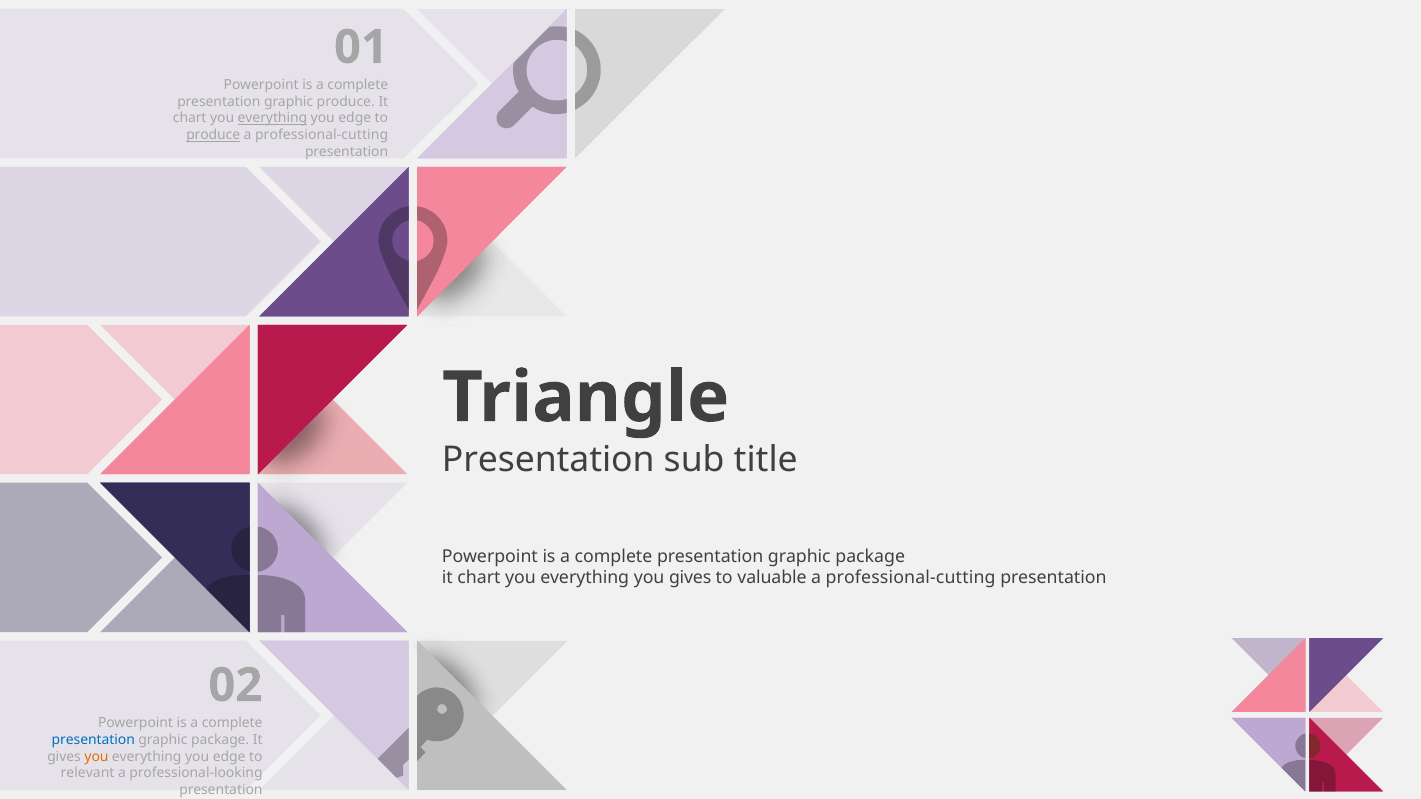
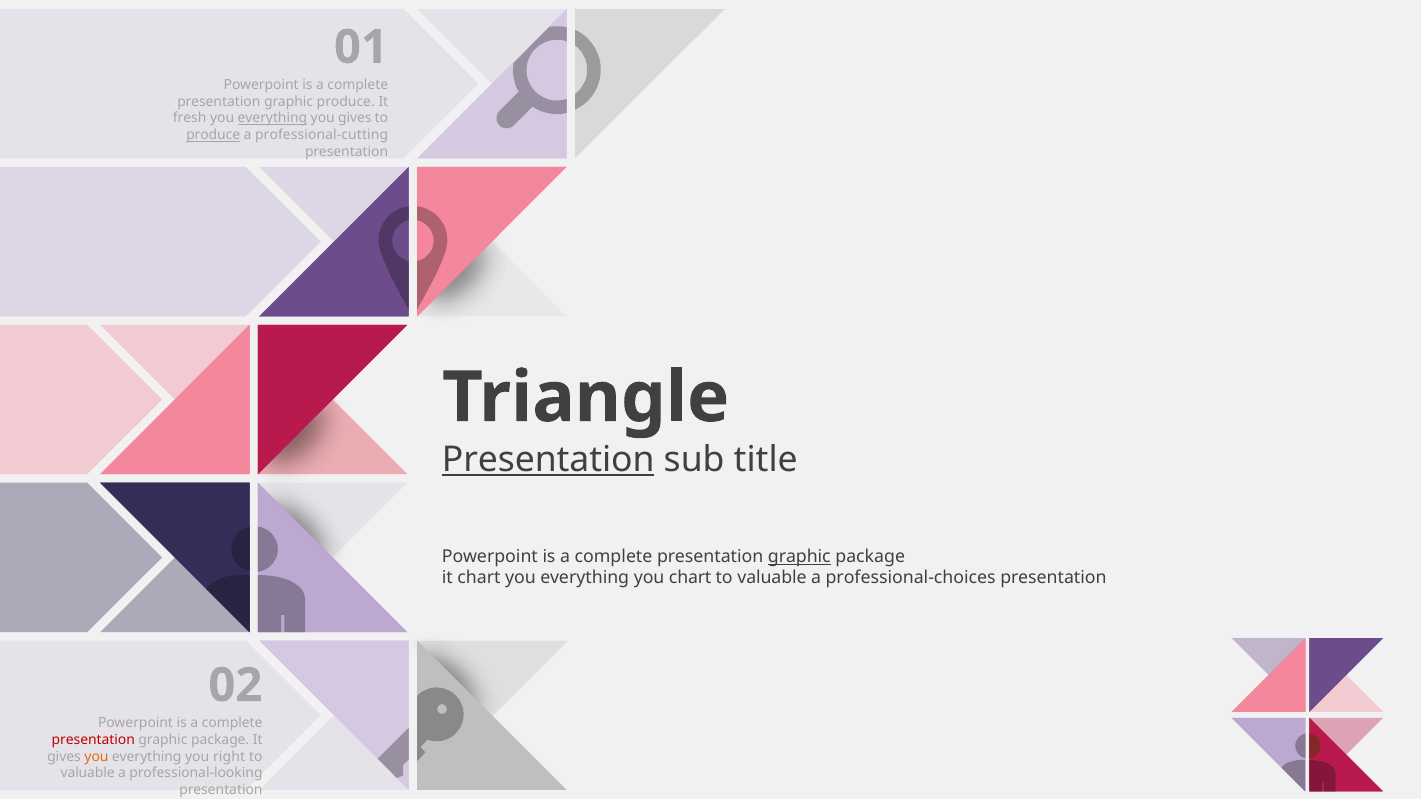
chart at (190, 118): chart -> fresh
edge at (355, 118): edge -> gives
Presentation at (548, 460) underline: none -> present
graphic at (799, 557) underline: none -> present
you gives: gives -> chart
professional-cutting at (911, 578): professional-cutting -> professional-choices
presentation at (93, 740) colour: blue -> red
edge at (229, 757): edge -> right
relevant at (88, 773): relevant -> valuable
